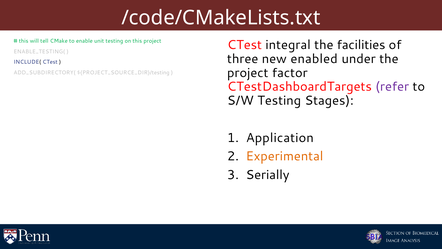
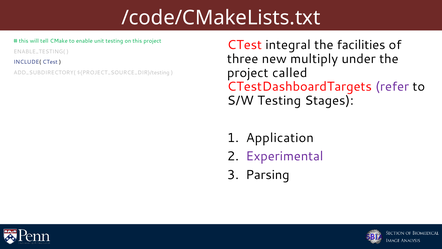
enabled: enabled -> multiply
factor: factor -> called
Experimental colour: orange -> purple
Serially: Serially -> Parsing
